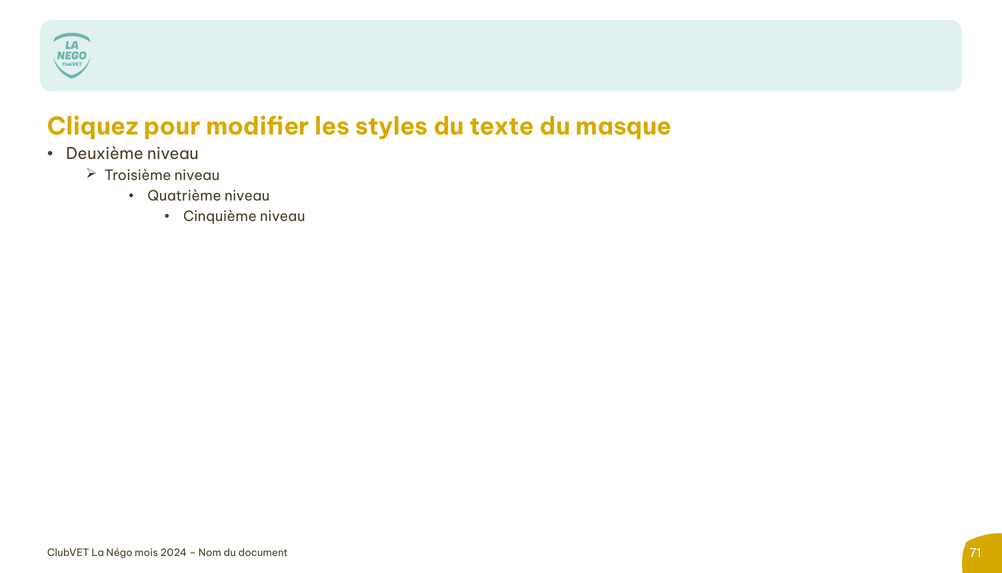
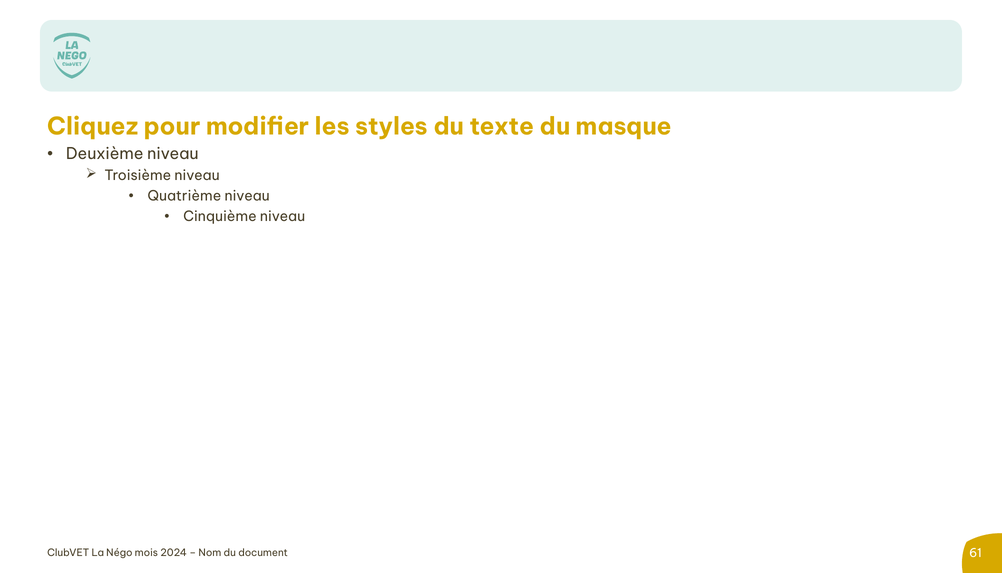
71: 71 -> 61
